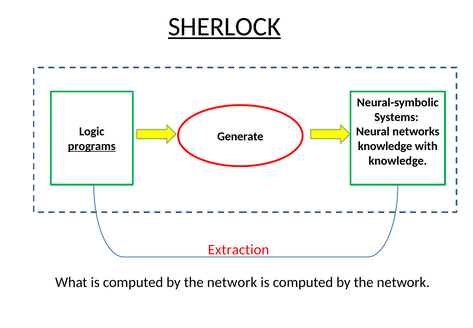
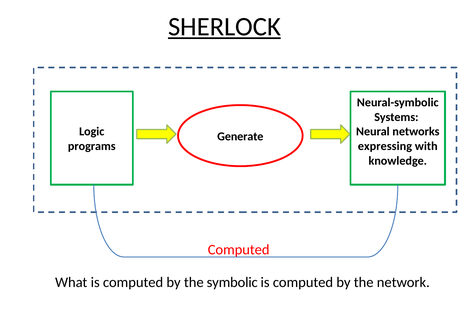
programs underline: present -> none
knowledge at (385, 146): knowledge -> expressing
Extraction at (239, 249): Extraction -> Computed
network at (232, 282): network -> symbolic
